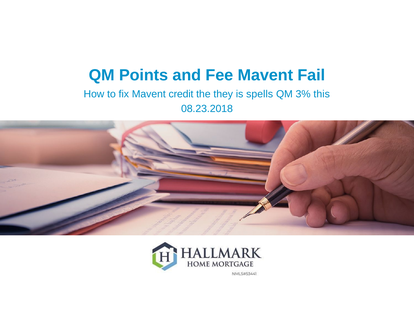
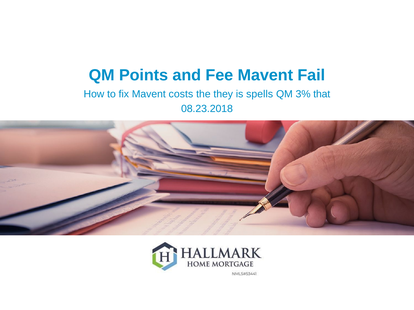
credit: credit -> costs
this: this -> that
